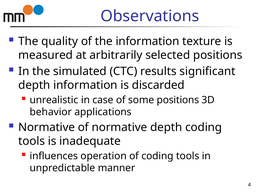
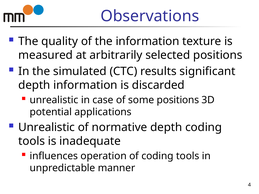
behavior: behavior -> potential
Normative at (47, 127): Normative -> Unrealistic
